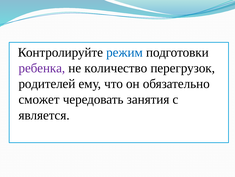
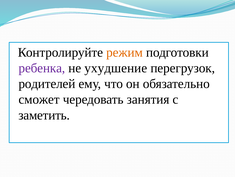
режим colour: blue -> orange
количество: количество -> ухудшение
является: является -> заметить
